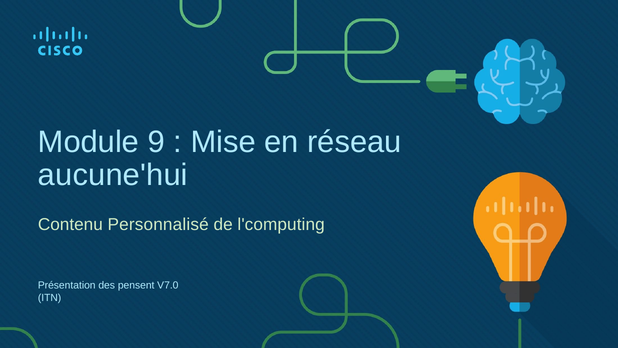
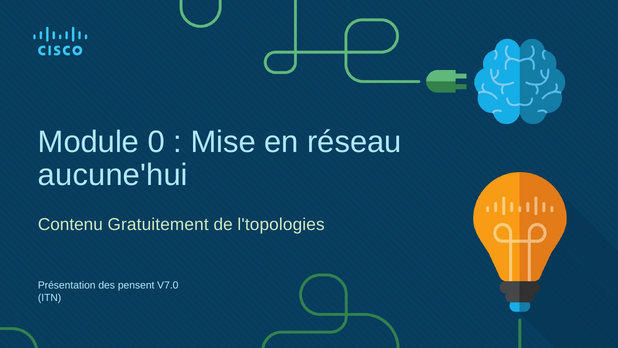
9: 9 -> 0
Personnalisé: Personnalisé -> Gratuitement
l'computing: l'computing -> l'topologies
